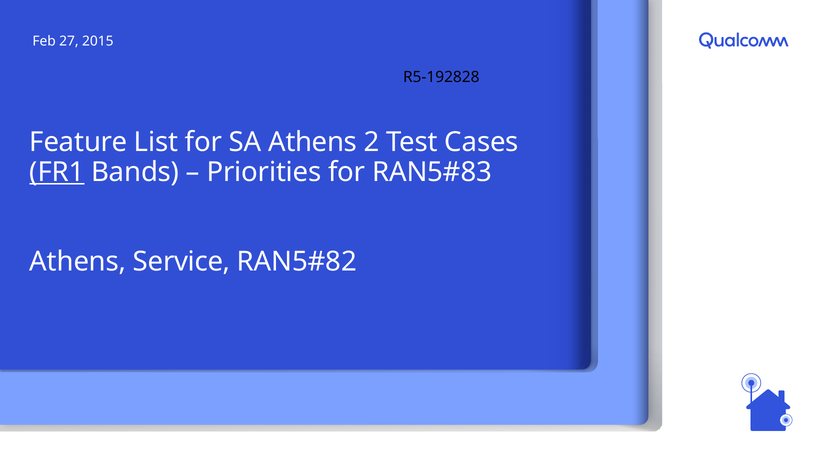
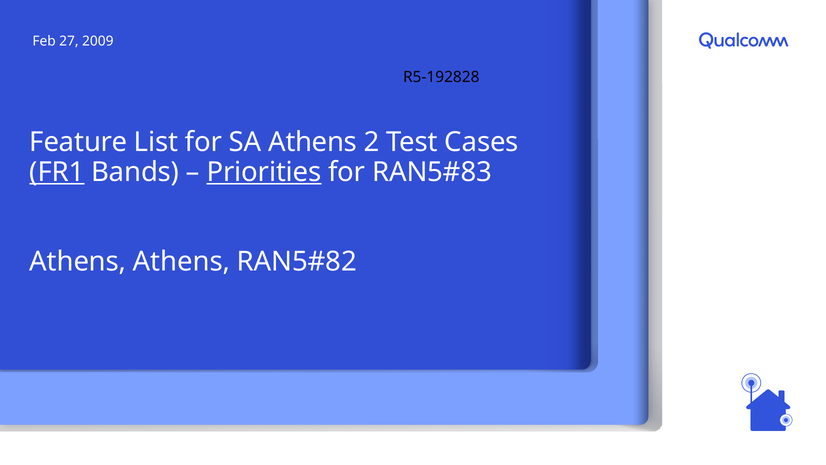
2015: 2015 -> 2009
Priorities underline: none -> present
Athens Service: Service -> Athens
